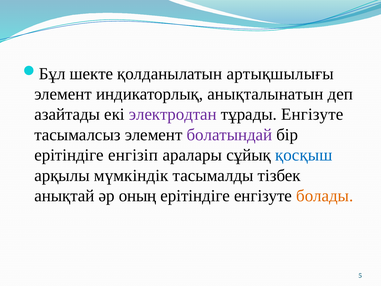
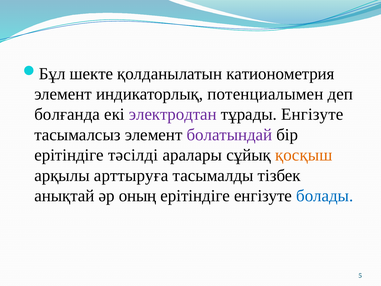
артықшылығы: артықшылығы -> катионометрия
анықталынатын: анықталынатын -> потенциалымен
азайтады: азайтады -> болғанда
енгізіп: енгізіп -> тәсілді
қосқыш colour: blue -> orange
мүмкіндік: мүмкіндік -> арттыруға
болады colour: orange -> blue
